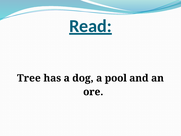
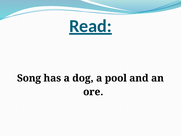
Tree: Tree -> Song
